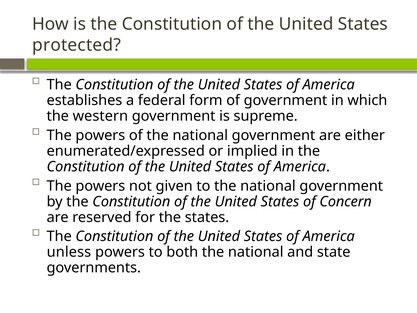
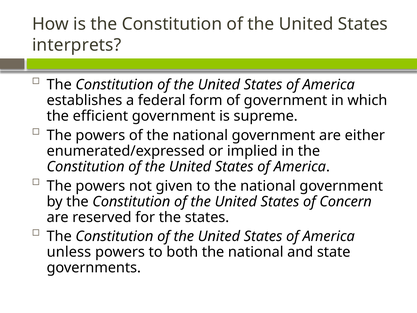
protected: protected -> interprets
western: western -> efficient
